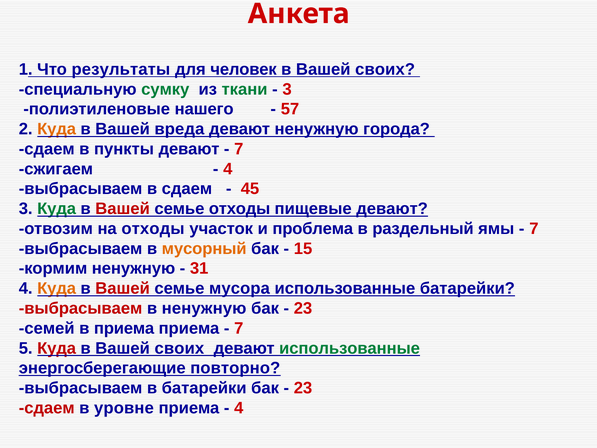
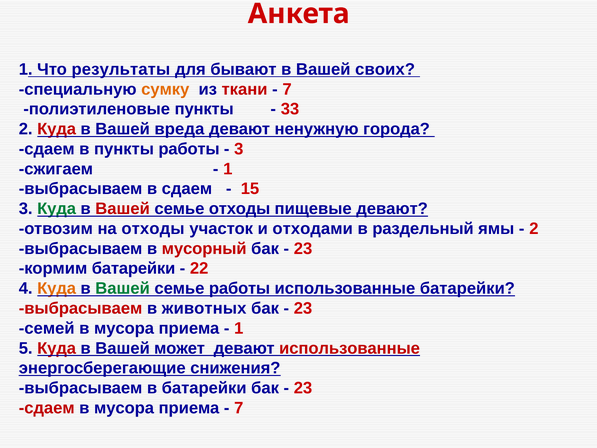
человек: человек -> бывают
сумку colour: green -> orange
ткани colour: green -> red
3 at (287, 89): 3 -> 7
полиэтиленовые нашего: нашего -> пункты
57: 57 -> 33
Куда at (57, 129) colour: orange -> red
пункты девают: девают -> работы
7 at (239, 149): 7 -> 3
4 at (228, 169): 4 -> 1
45: 45 -> 15
проблема: проблема -> отходами
7 at (534, 229): 7 -> 2
мусорный colour: orange -> red
15 at (303, 248): 15 -> 23
кормим ненужную: ненужную -> батарейки
31: 31 -> 22
Вашей at (123, 288) colour: red -> green
семье мусора: мусора -> работы
в ненужную: ненужную -> животных
приема at (124, 328): приема -> мусора
7 at (239, 328): 7 -> 1
своих at (179, 348): своих -> может
использованные at (350, 348) colour: green -> red
повторно: повторно -> снижения
уровне at (124, 408): уровне -> мусора
4 at (239, 408): 4 -> 7
